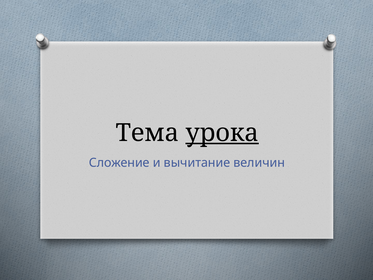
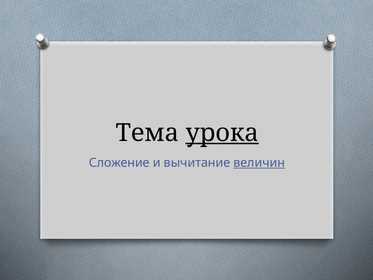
величин underline: none -> present
